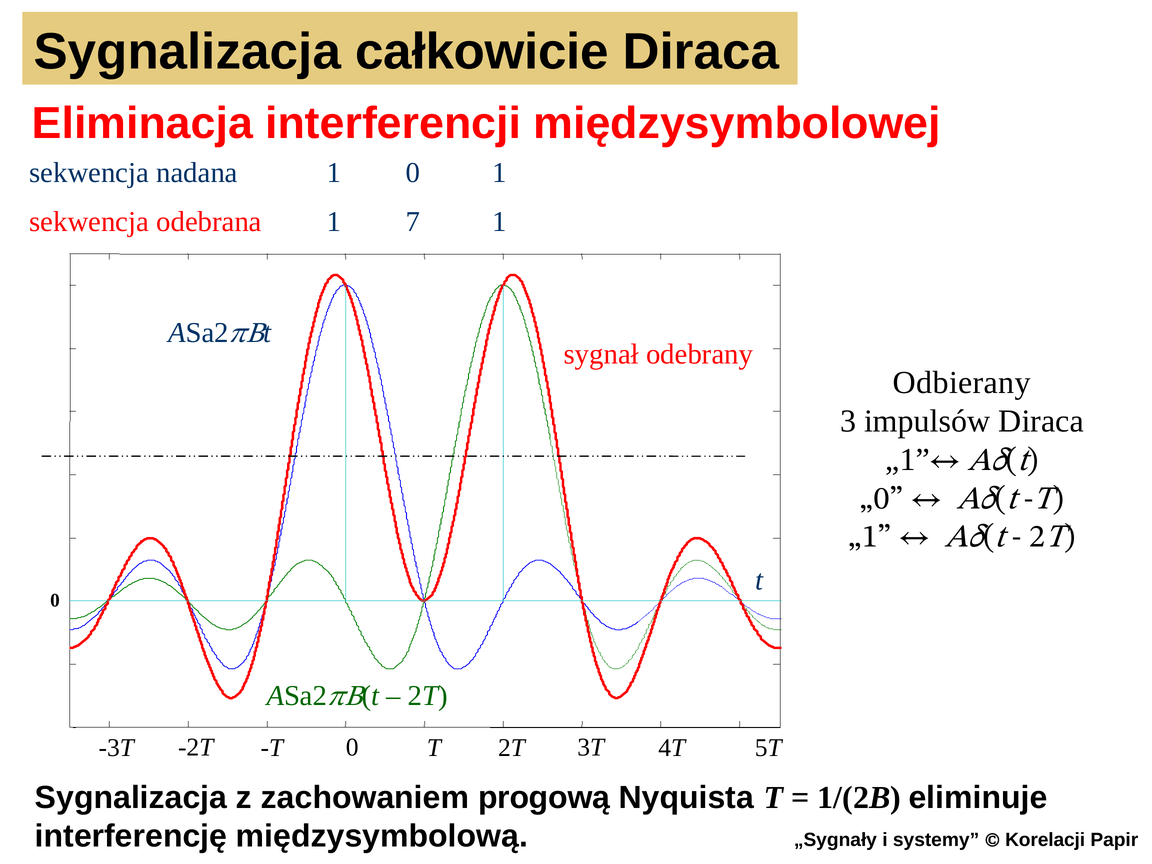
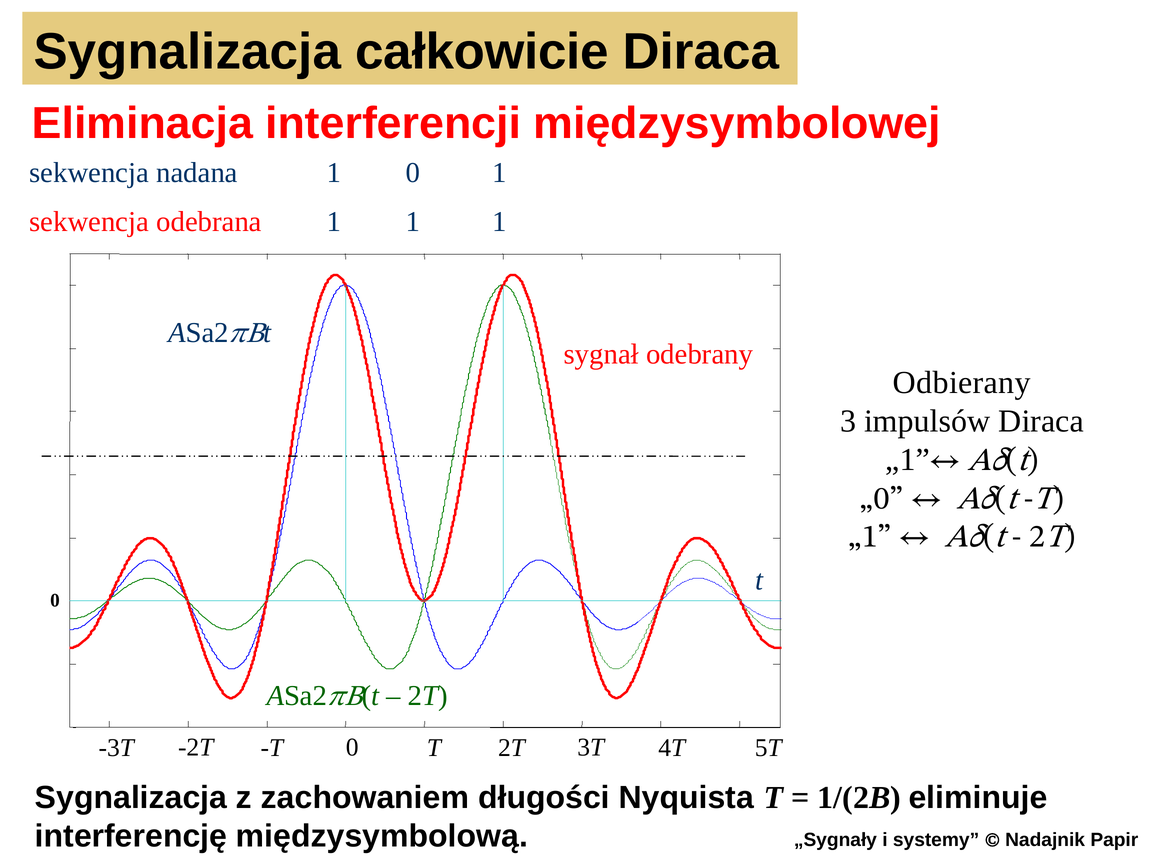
odebrana 1 7: 7 -> 1
progową: progową -> długości
Korelacji: Korelacji -> Nadajnik
